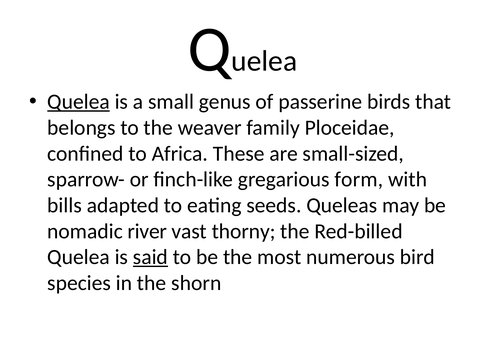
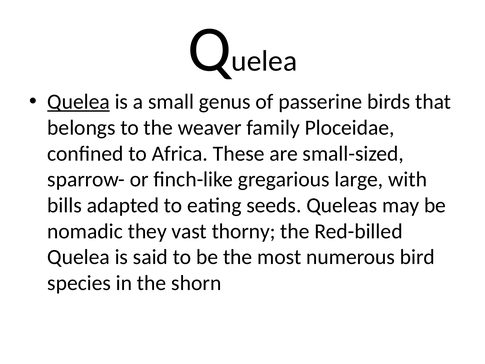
form: form -> large
river: river -> they
said underline: present -> none
